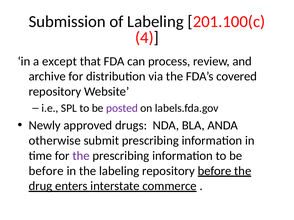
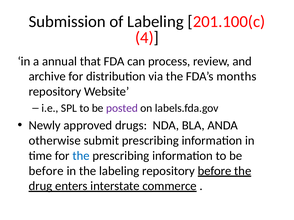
except: except -> annual
covered: covered -> months
the at (81, 156) colour: purple -> blue
